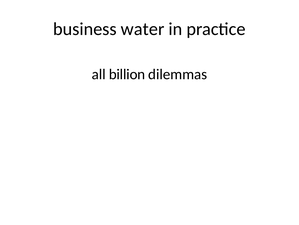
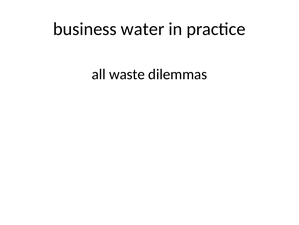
billion: billion -> waste
